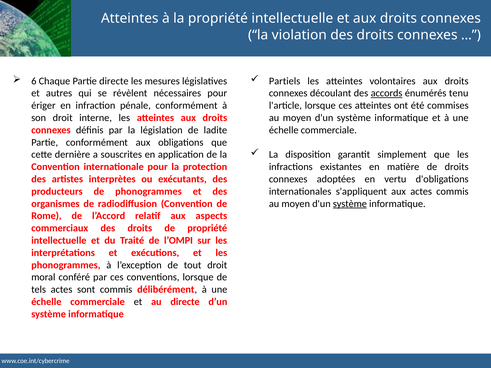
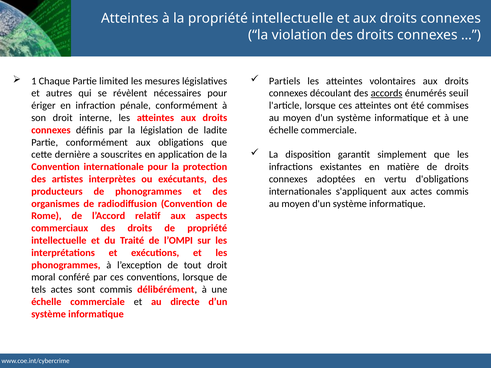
6: 6 -> 1
Partie directe: directe -> limited
tenu: tenu -> seuil
système at (350, 204) underline: present -> none
